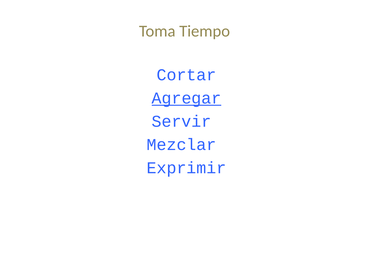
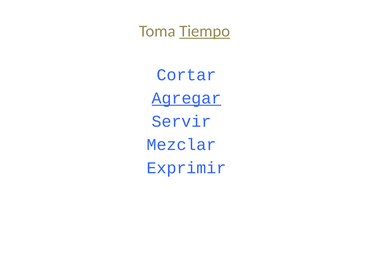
Tiempo underline: none -> present
